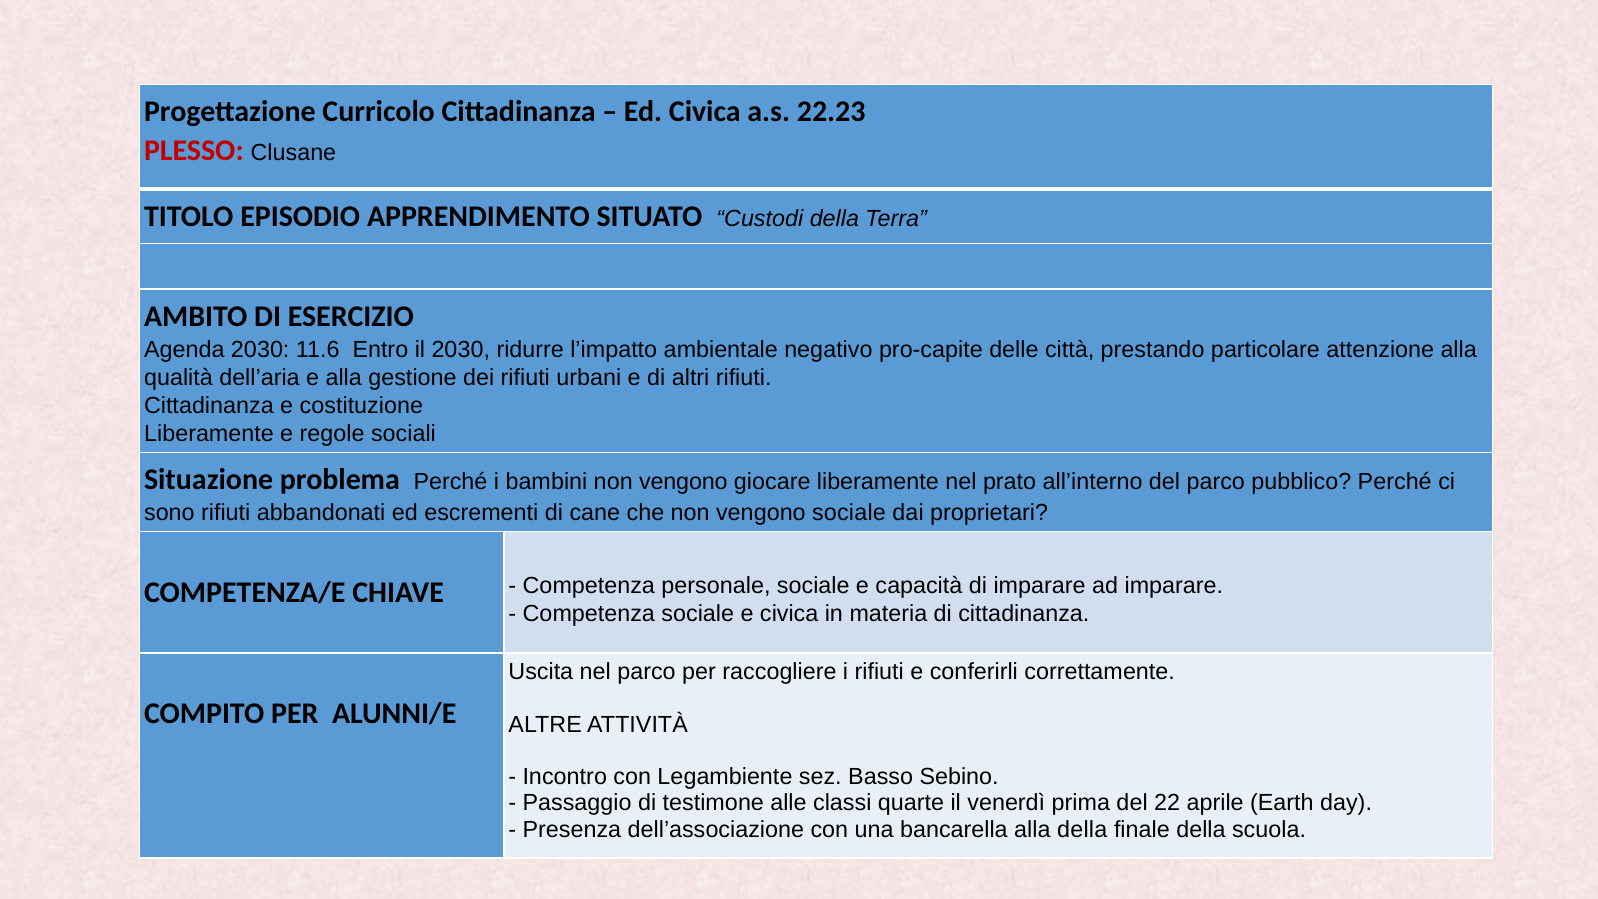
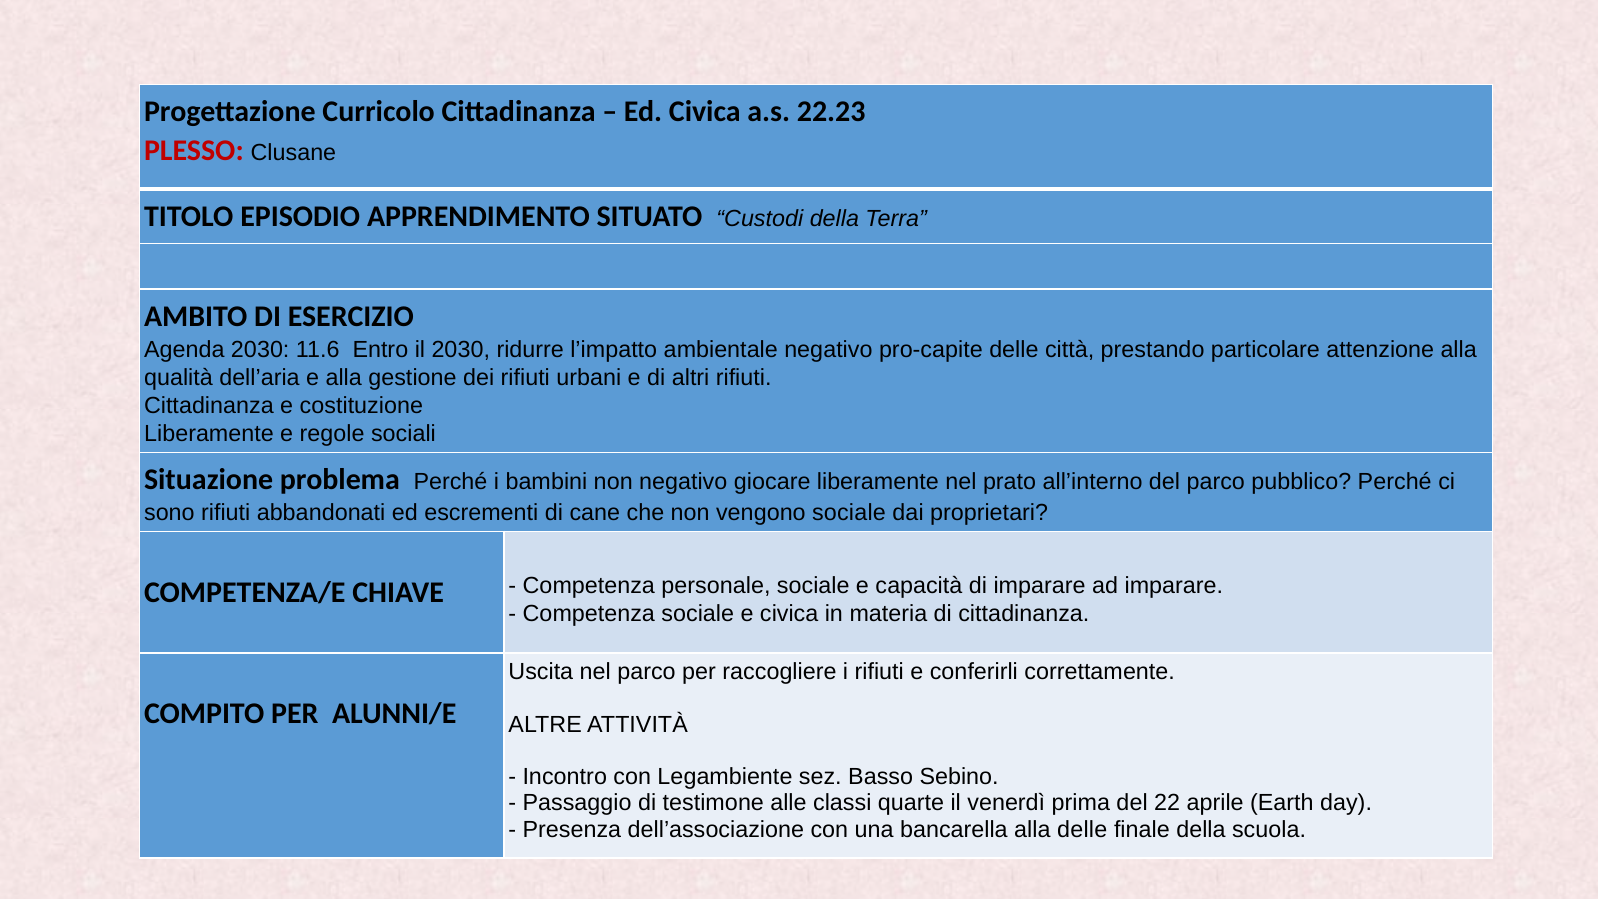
bambini non vengono: vengono -> negativo
alla della: della -> delle
